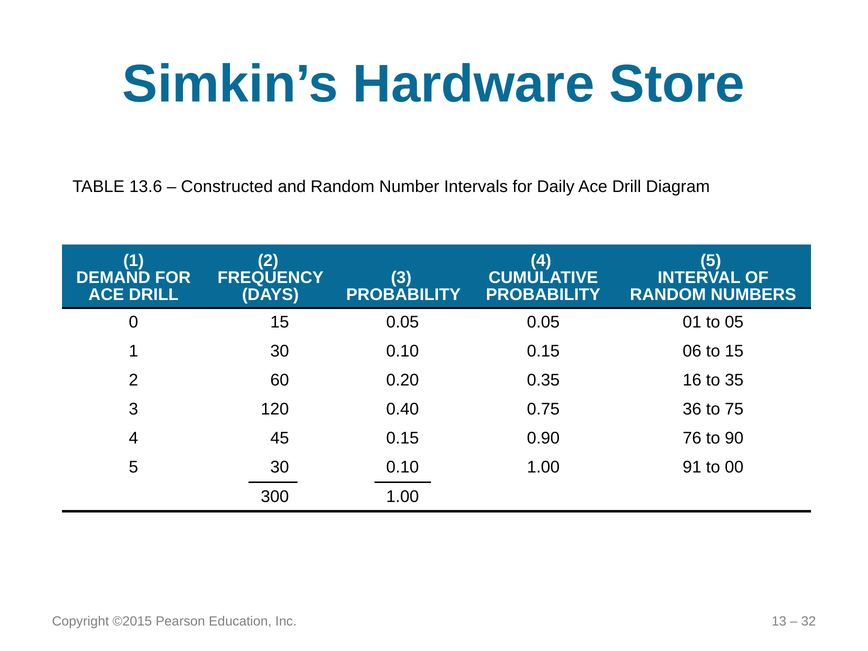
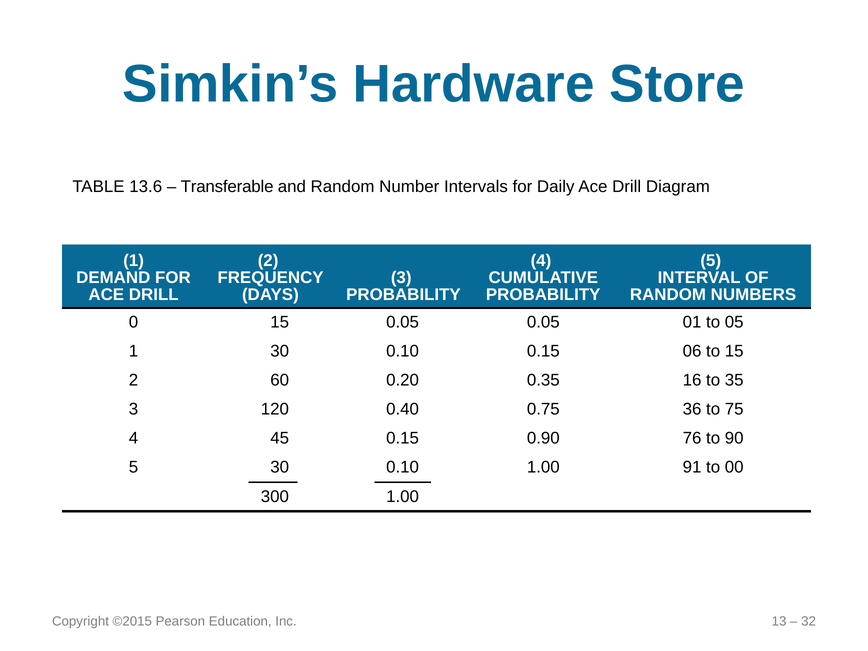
Constructed: Constructed -> Transferable
